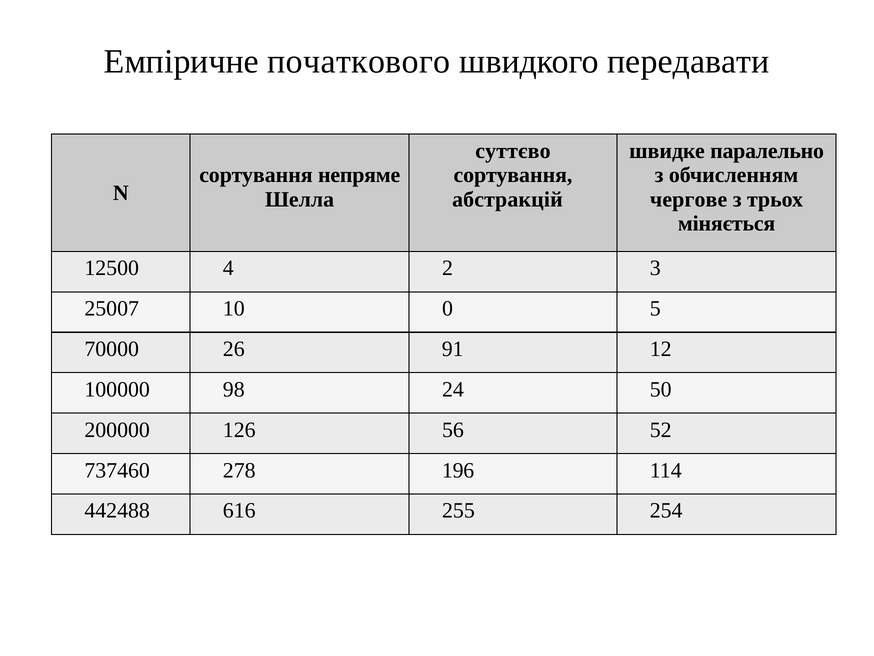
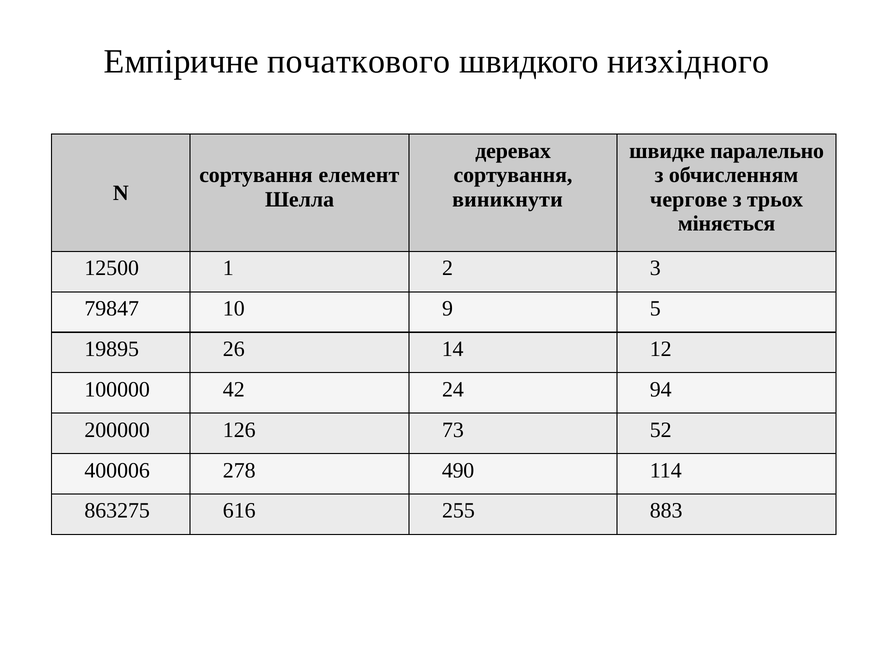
передавати: передавати -> низхідного
суттєво: суттєво -> деревах
непряме: непряме -> елемент
абстракцій: абстракцій -> виникнути
4: 4 -> 1
25007: 25007 -> 79847
0: 0 -> 9
70000: 70000 -> 19895
91: 91 -> 14
98: 98 -> 42
50: 50 -> 94
56: 56 -> 73
737460: 737460 -> 400006
196: 196 -> 490
442488: 442488 -> 863275
254: 254 -> 883
